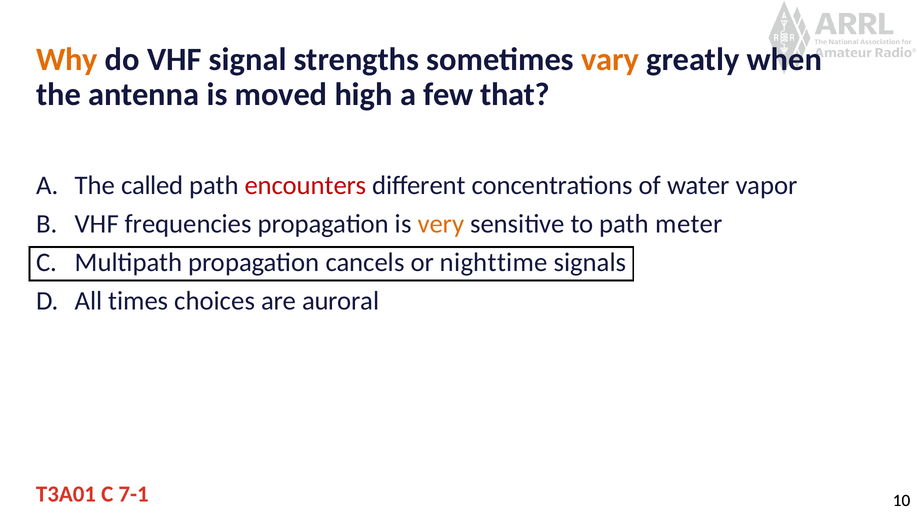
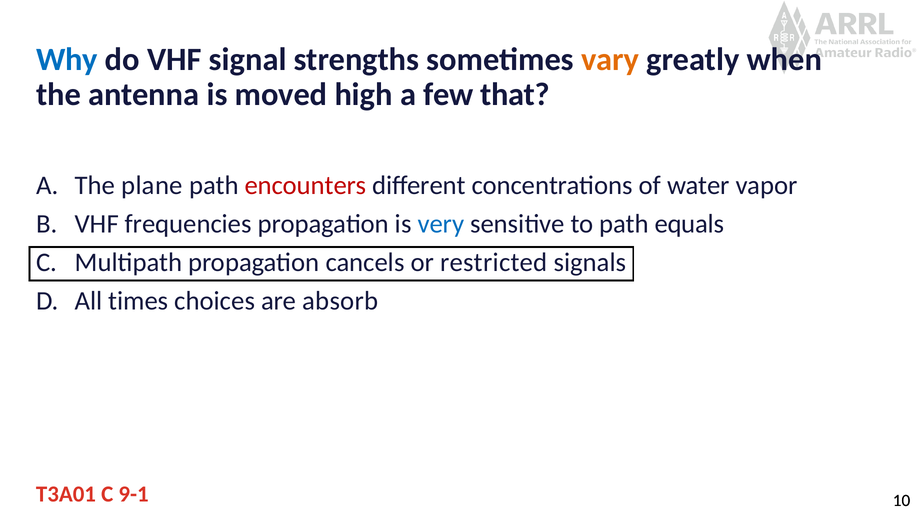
Why colour: orange -> blue
called: called -> plane
very colour: orange -> blue
meter: meter -> equals
nighttime: nighttime -> restricted
auroral: auroral -> absorb
7-1: 7-1 -> 9-1
